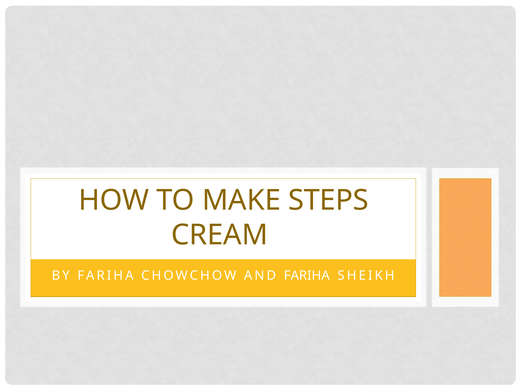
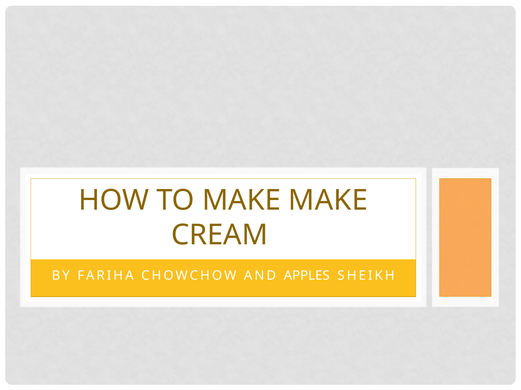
MAKE STEPS: STEPS -> MAKE
AND FARIHA: FARIHA -> APPLES
